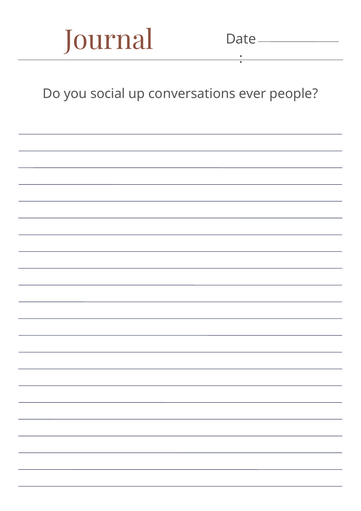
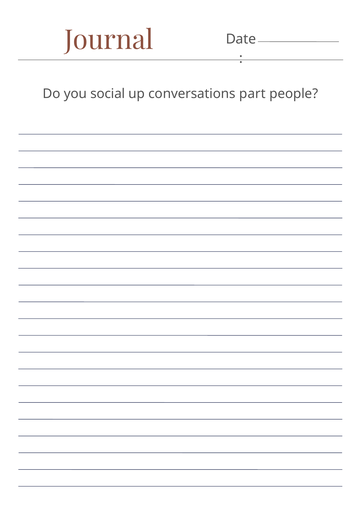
ever: ever -> part
